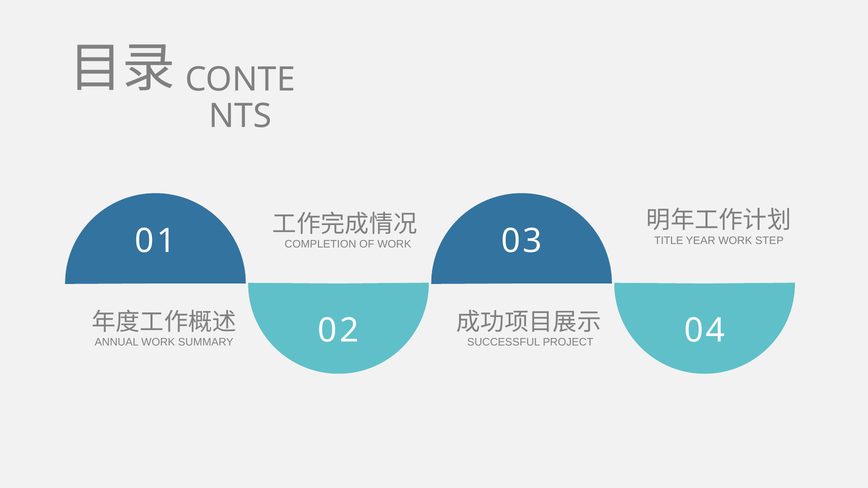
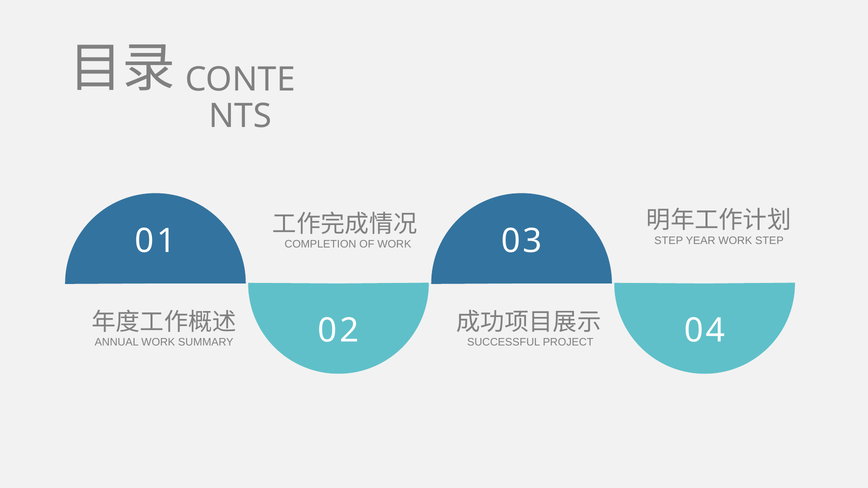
TITLE at (669, 241): TITLE -> STEP
